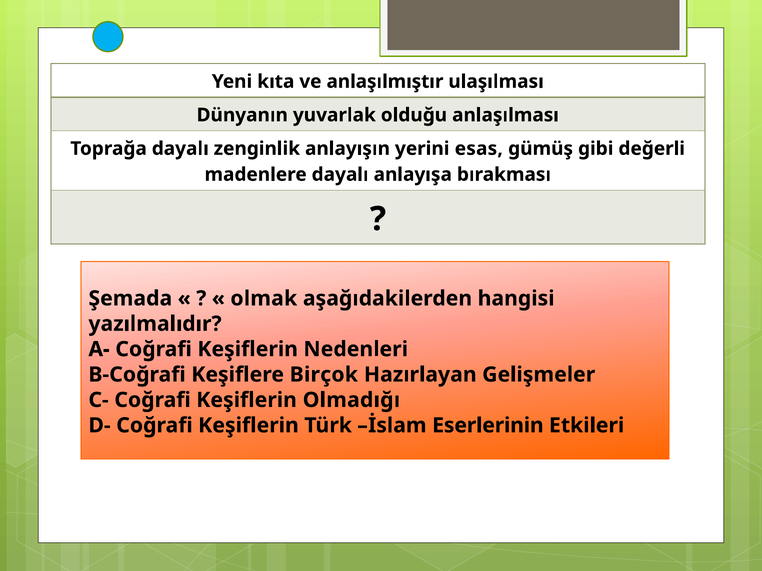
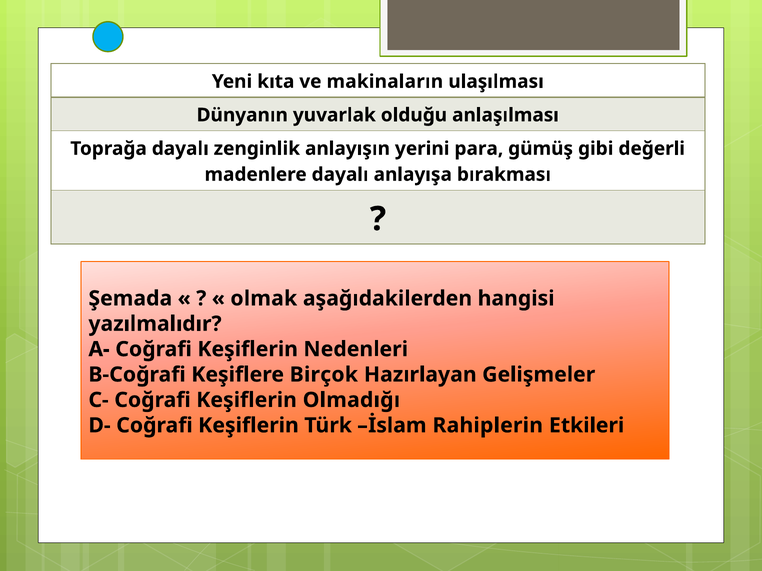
anlaşılmıştır: anlaşılmıştır -> makinaların
esas: esas -> para
Eserlerinin: Eserlerinin -> Rahiplerin
